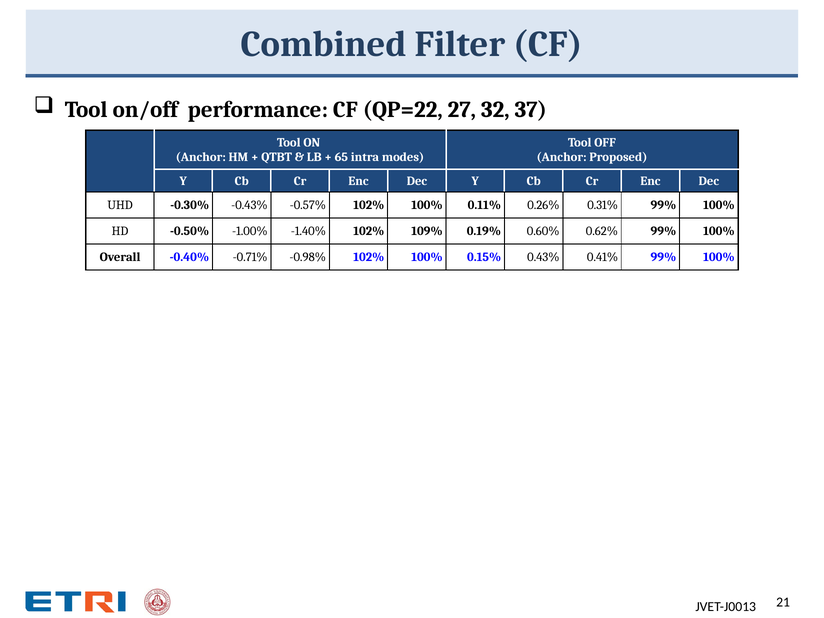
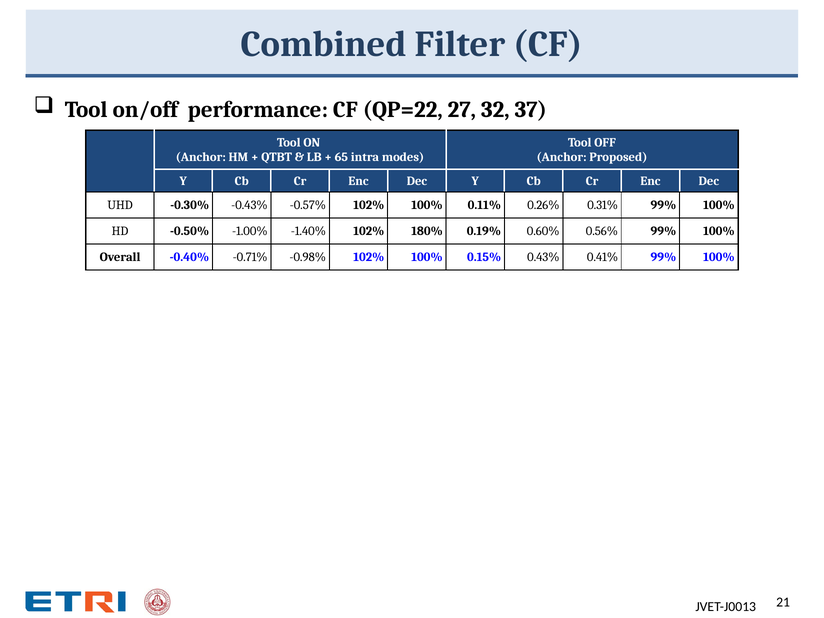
109%: 109% -> 180%
0.62%: 0.62% -> 0.56%
